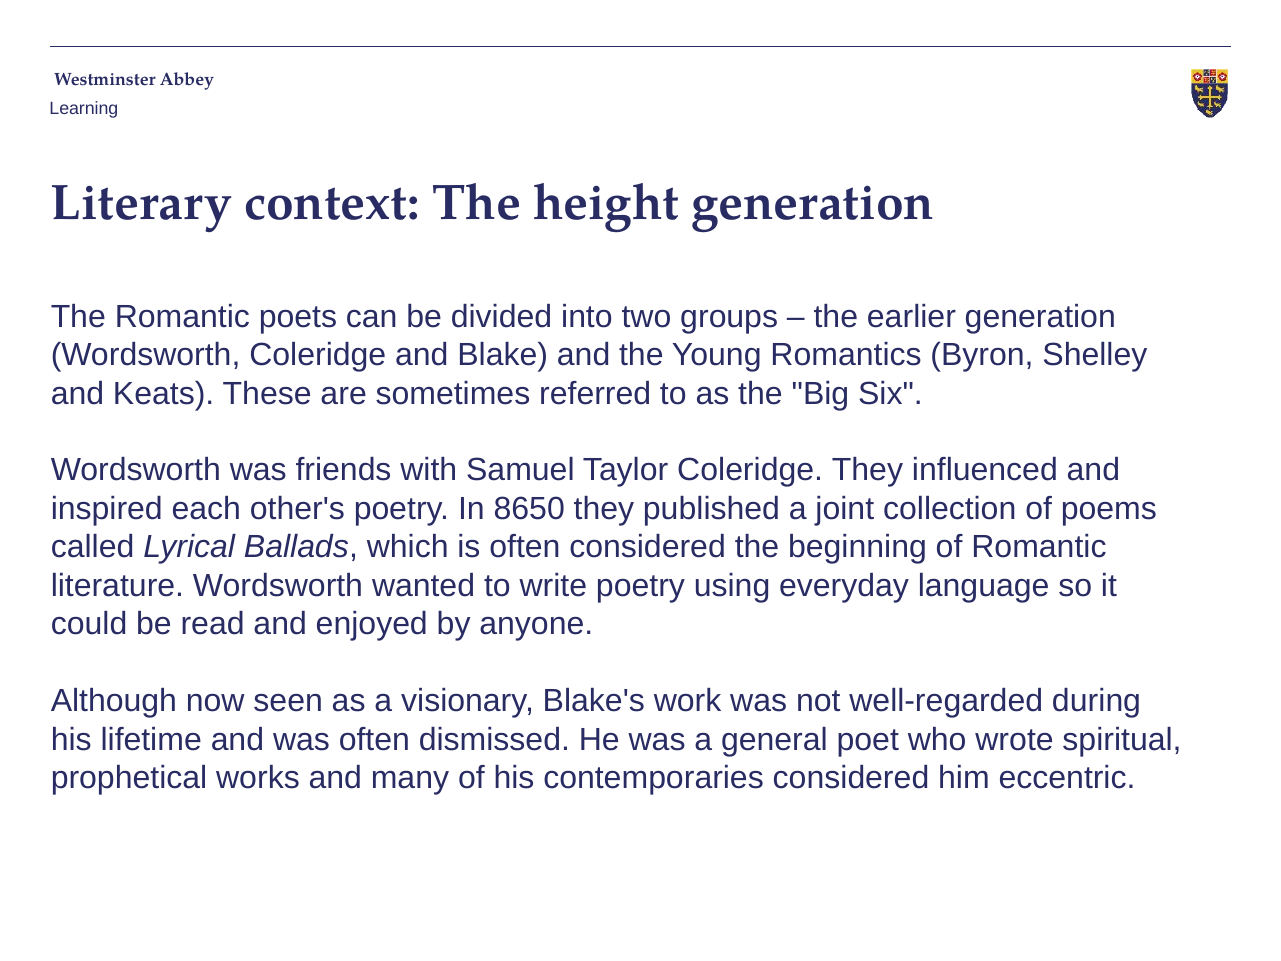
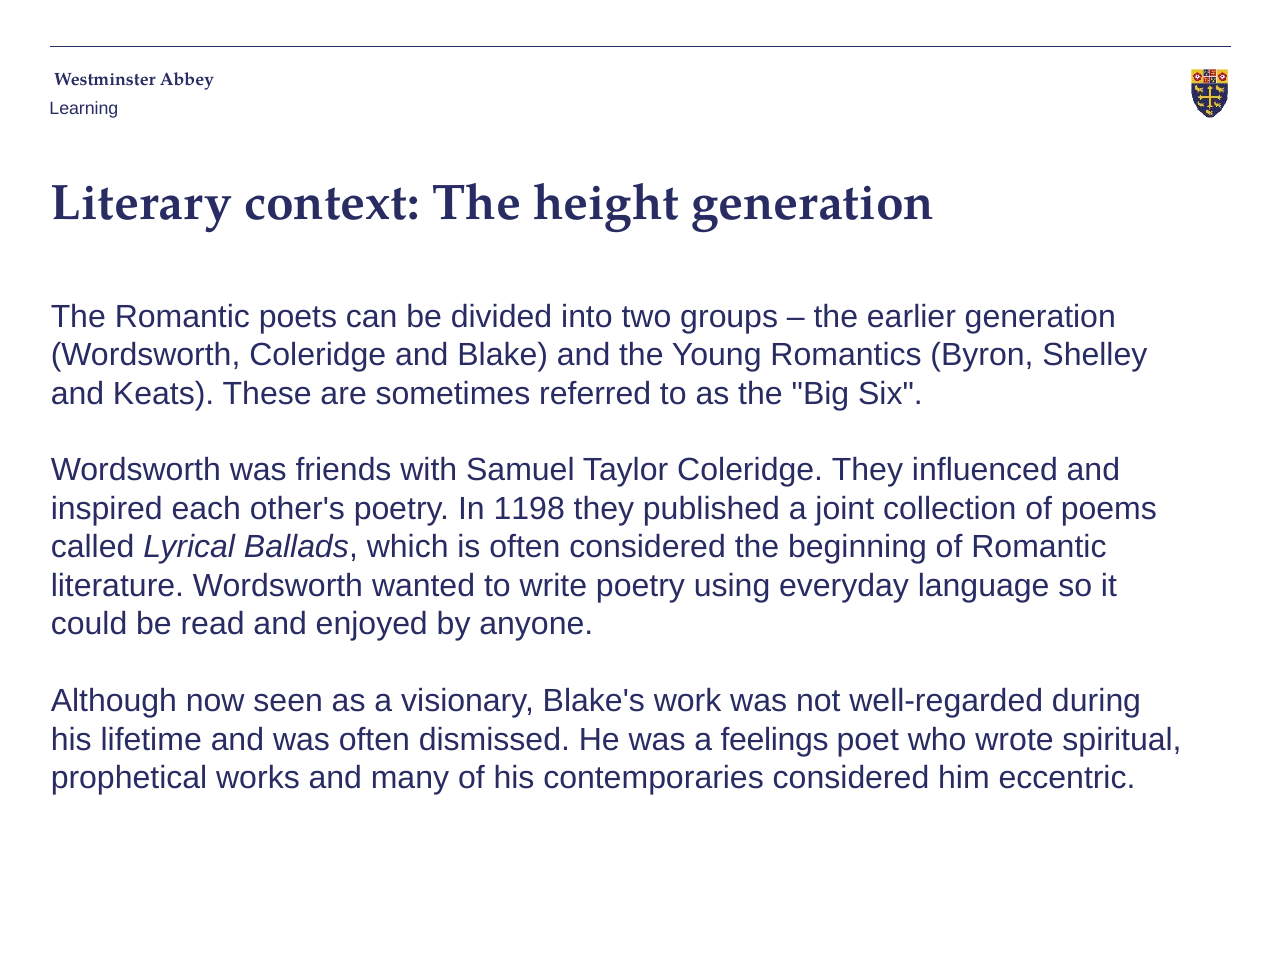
8650: 8650 -> 1198
general: general -> feelings
